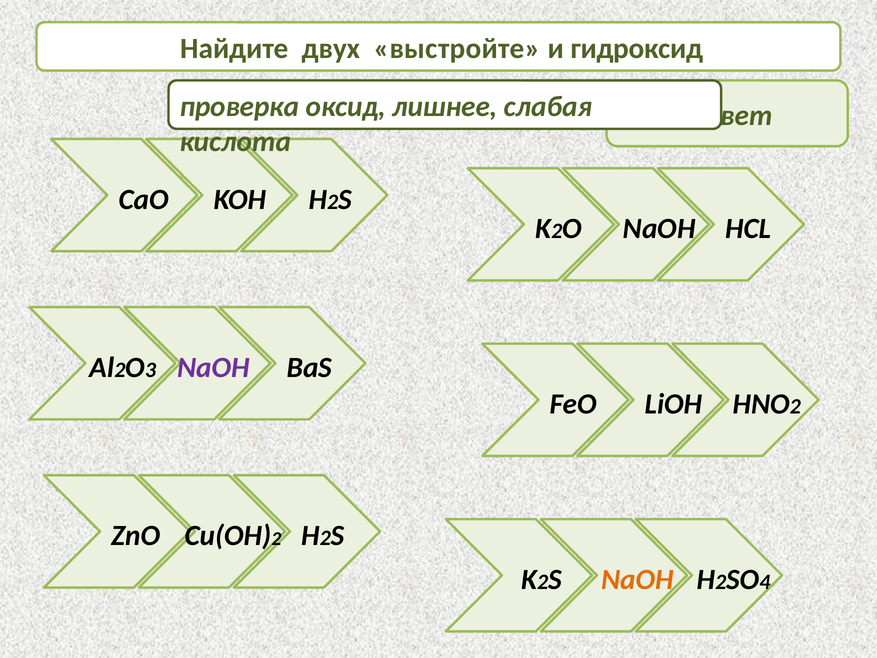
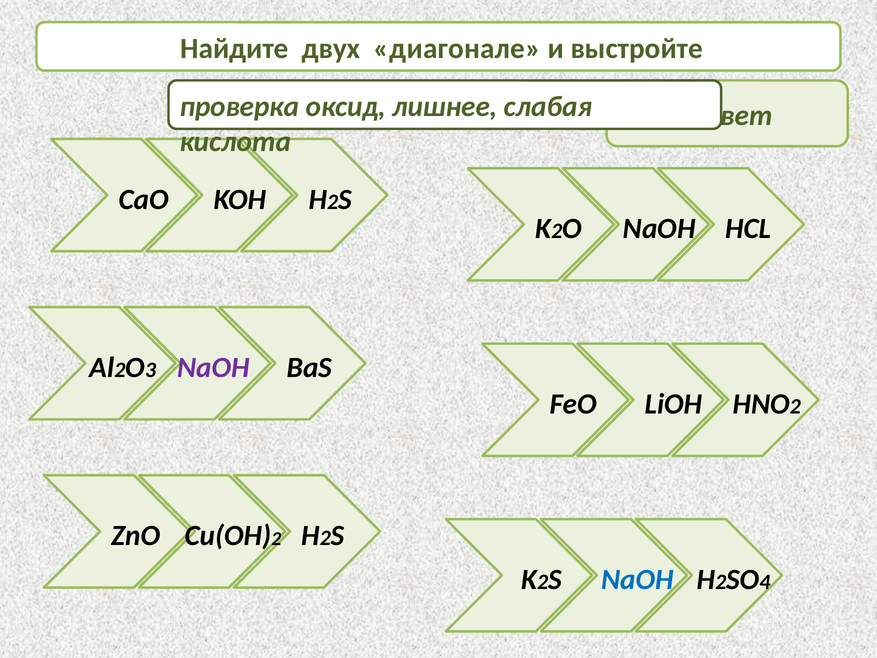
выстройте: выстройте -> диагонале
гидроксид: гидроксид -> выстройте
NaOH at (637, 579) colour: orange -> blue
